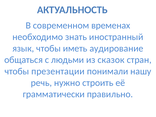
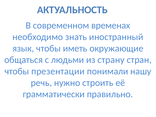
аудирование: аудирование -> окружающие
сказок: сказок -> страну
